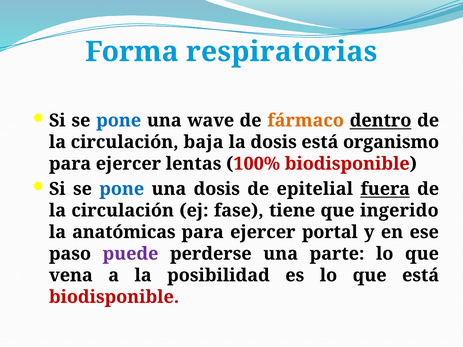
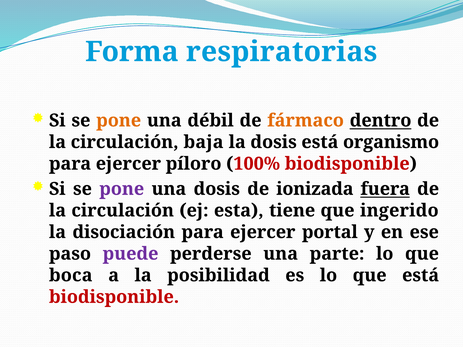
pone at (119, 121) colour: blue -> orange
wave: wave -> débil
lentas: lentas -> píloro
pone at (122, 189) colour: blue -> purple
epitelial: epitelial -> ionizada
fase: fase -> esta
anatómicas: anatómicas -> disociación
vena: vena -> boca
